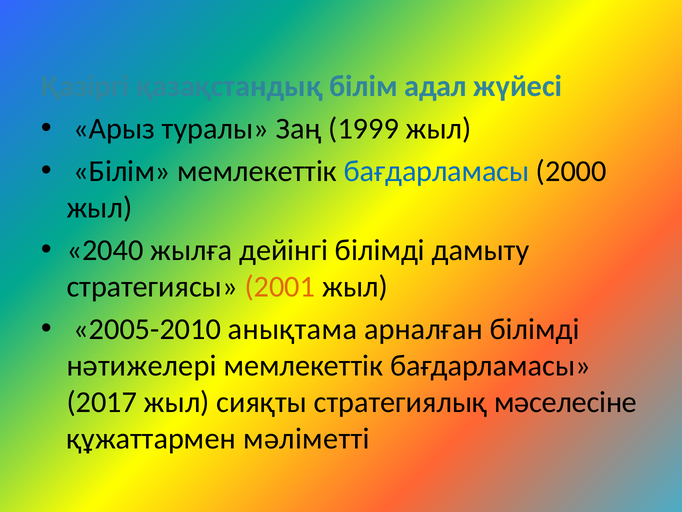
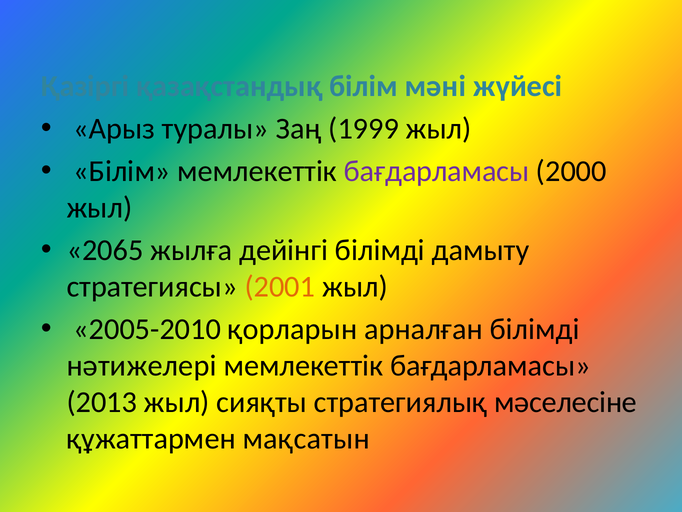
адал: адал -> мәні
бағдарламасы at (437, 171) colour: blue -> purple
2040: 2040 -> 2065
анықтама: анықтама -> қорларын
2017: 2017 -> 2013
мәліметті: мәліметті -> мақсатын
